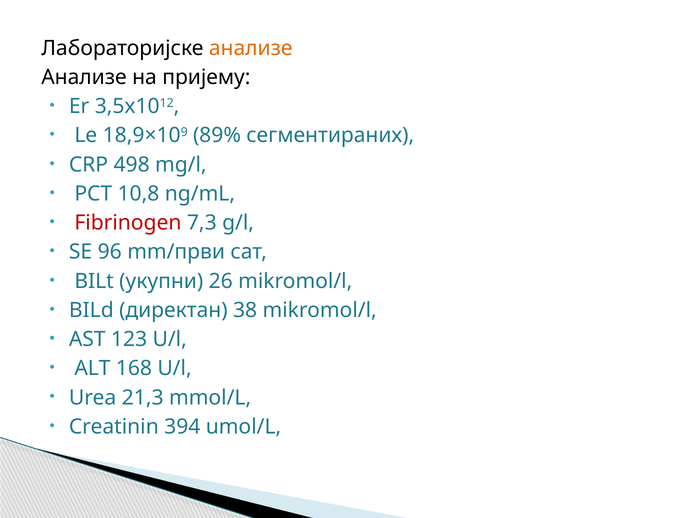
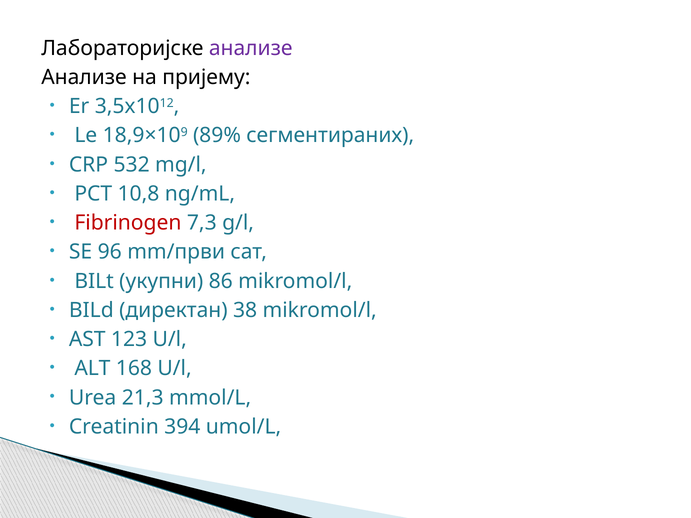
анализе at (251, 48) colour: orange -> purple
498: 498 -> 532
26: 26 -> 86
